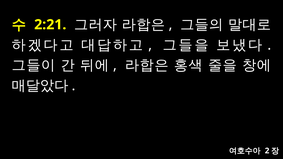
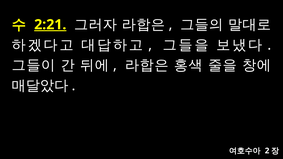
2:21 underline: none -> present
